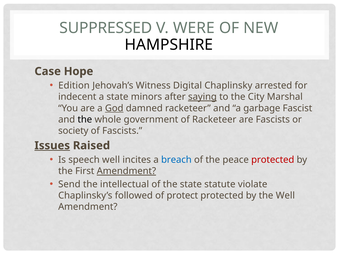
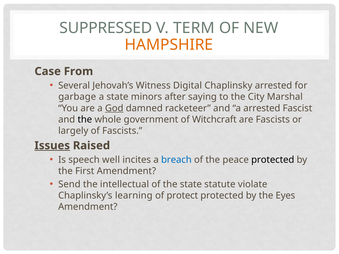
WERE: WERE -> TERM
HAMPSHIRE colour: black -> orange
Hope: Hope -> From
Edition: Edition -> Several
indecent: indecent -> garbage
saying underline: present -> none
a garbage: garbage -> arrested
of Racketeer: Racketeer -> Witchcraft
society: society -> largely
protected at (273, 160) colour: red -> black
Amendment at (126, 171) underline: present -> none
followed: followed -> learning
the Well: Well -> Eyes
